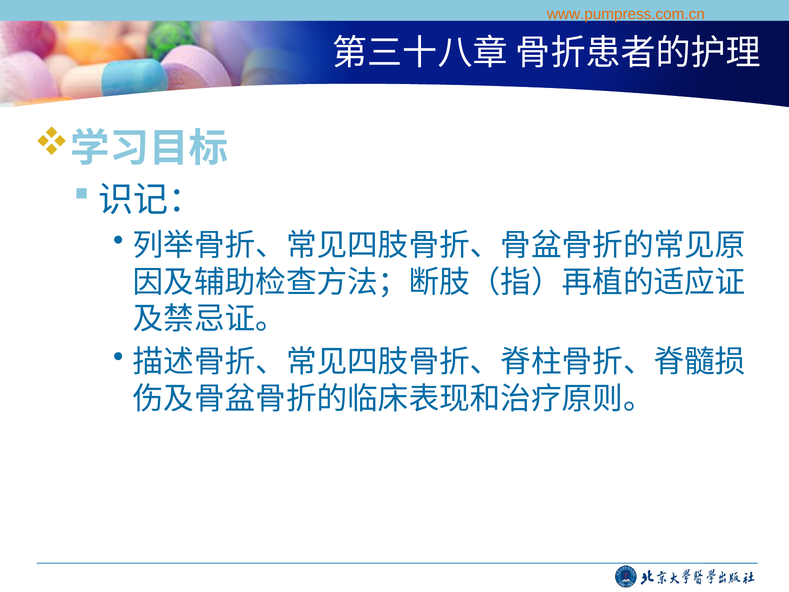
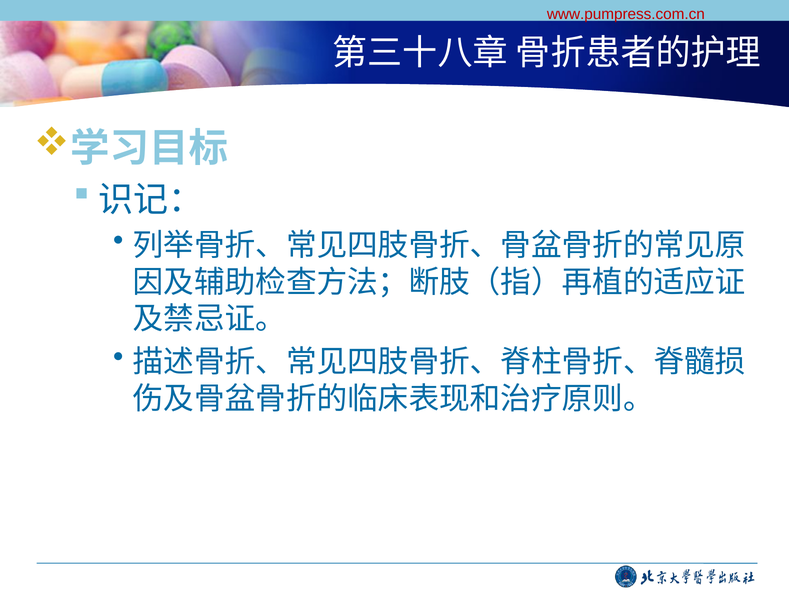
www.pumpress.com.cn colour: orange -> red
